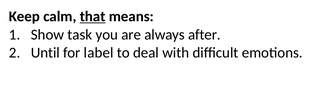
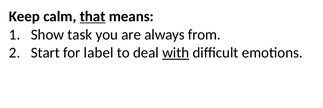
after: after -> from
Until: Until -> Start
with underline: none -> present
